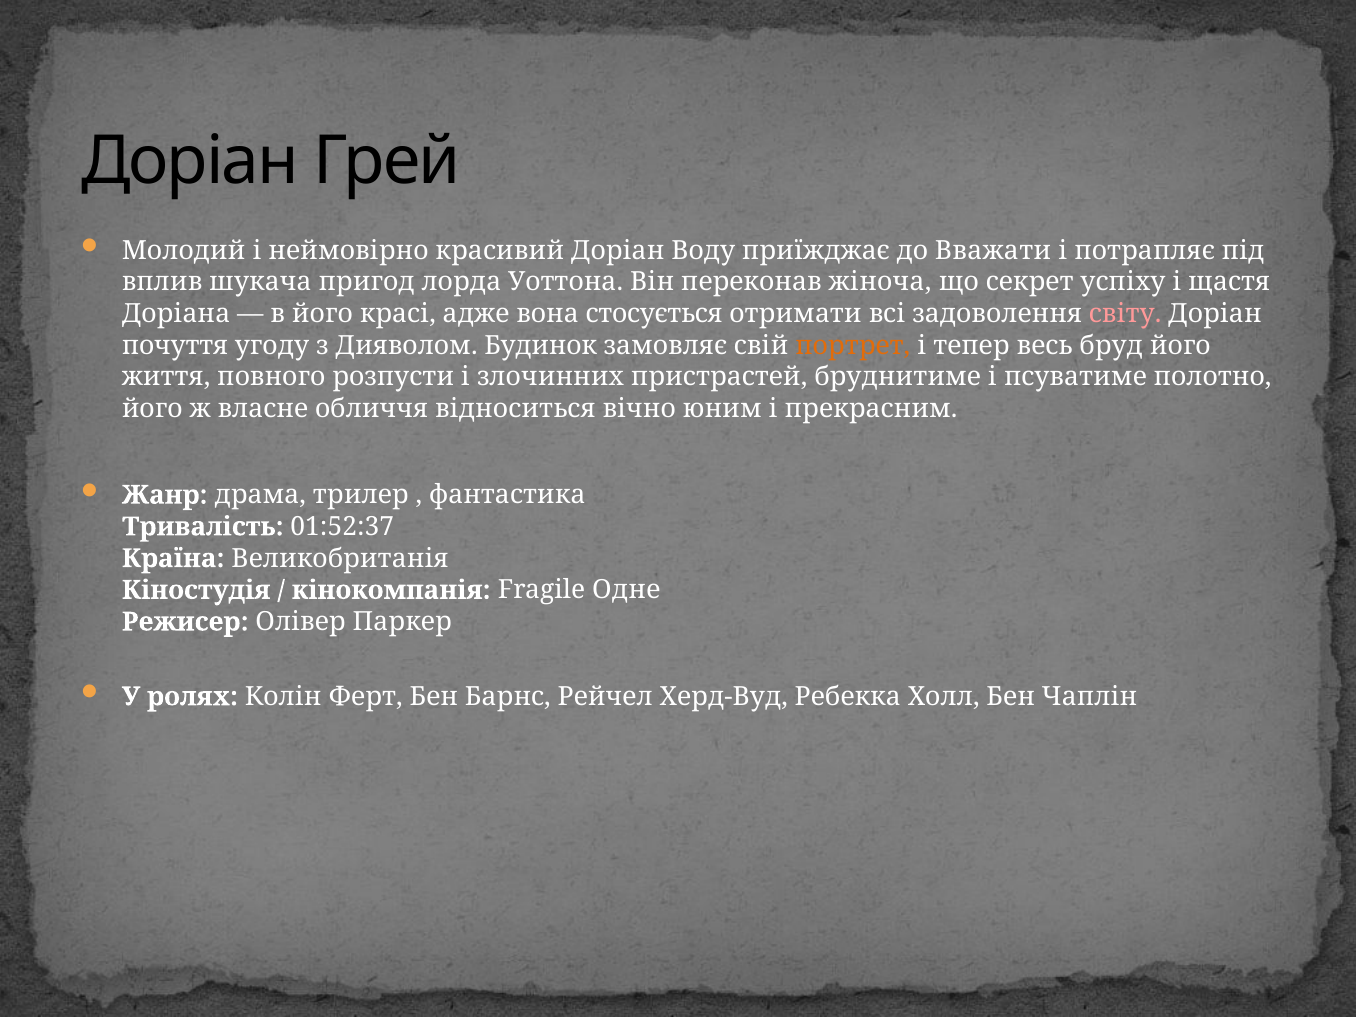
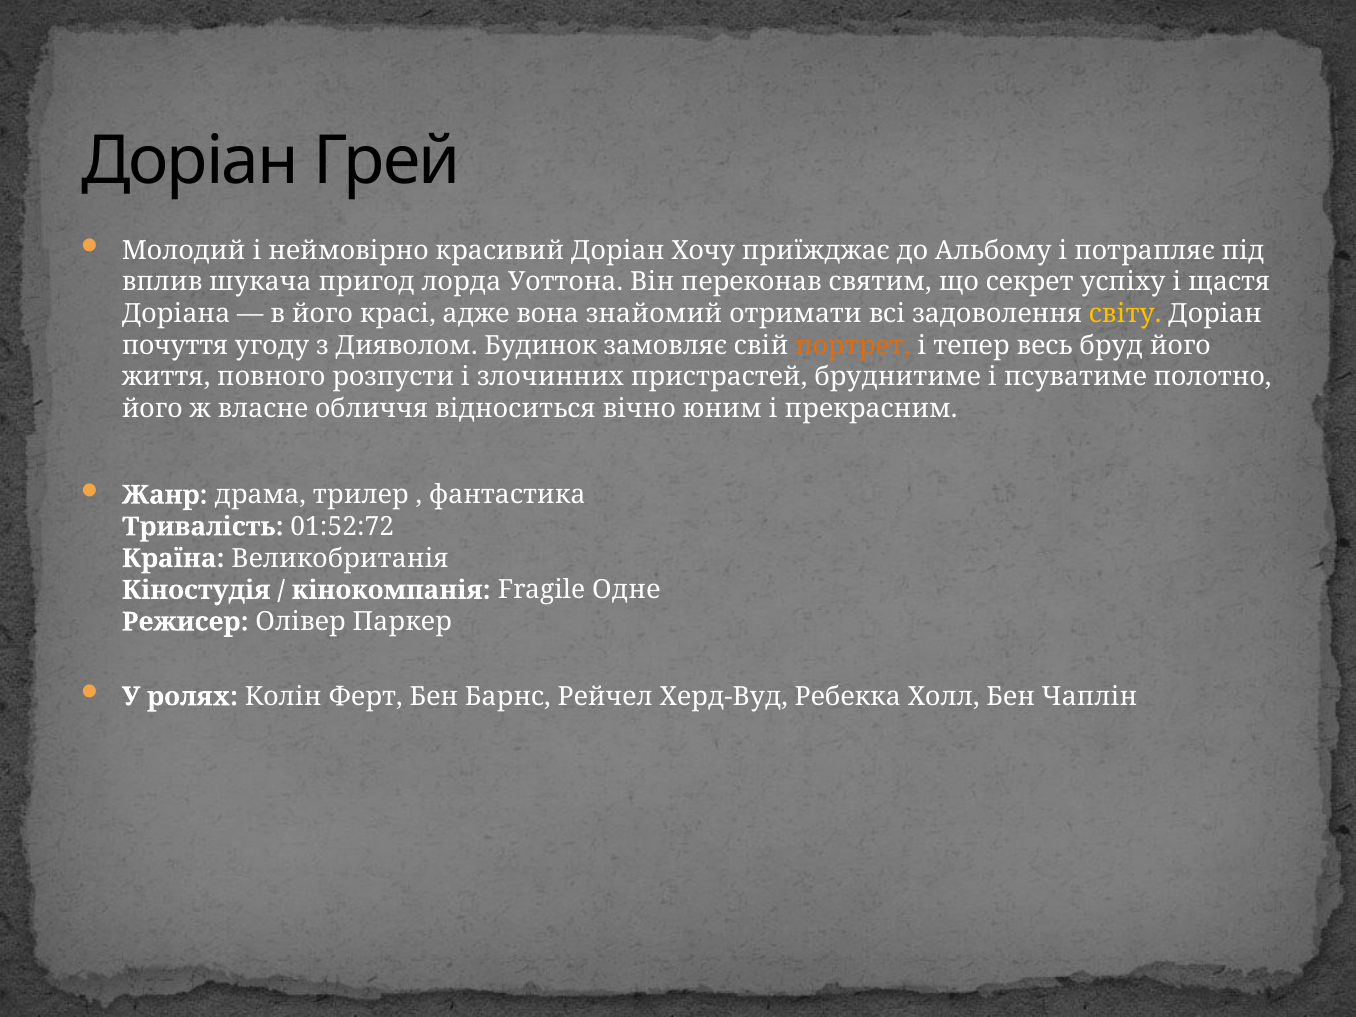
Воду: Воду -> Хочу
Вважати: Вважати -> Альбому
жіноча: жіноча -> святим
стосується: стосується -> знайомий
світу colour: pink -> yellow
01:52:37: 01:52:37 -> 01:52:72
